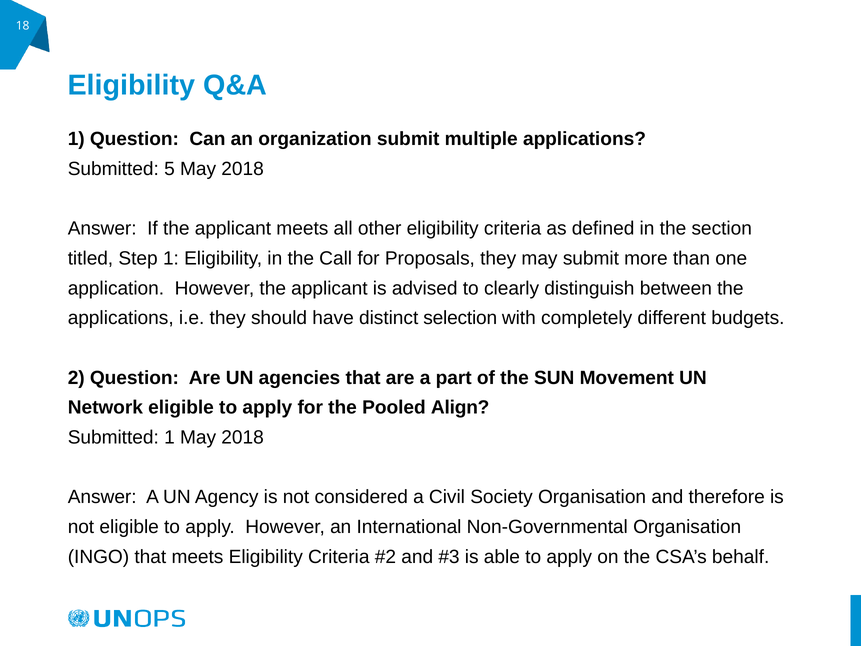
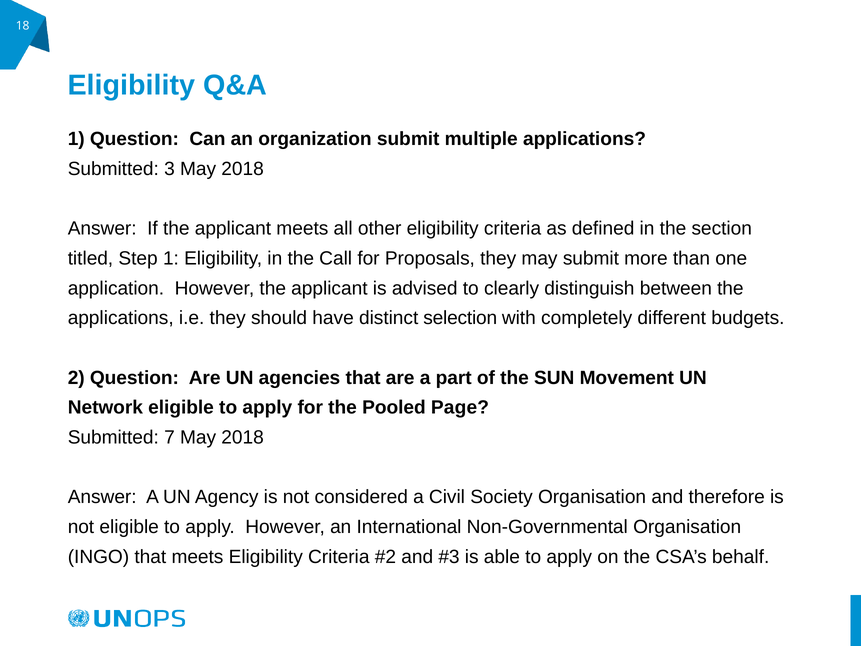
5: 5 -> 3
Align: Align -> Page
Submitted 1: 1 -> 7
